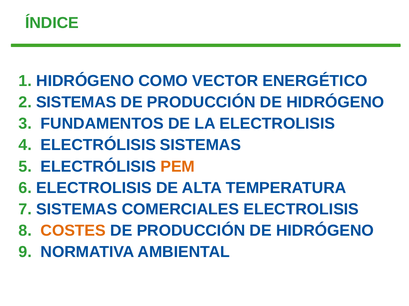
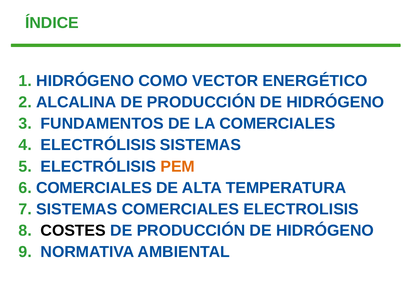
2 SISTEMAS: SISTEMAS -> ALCALINA
LA ELECTROLISIS: ELECTROLISIS -> COMERCIALES
6 ELECTROLISIS: ELECTROLISIS -> COMERCIALES
COSTES colour: orange -> black
